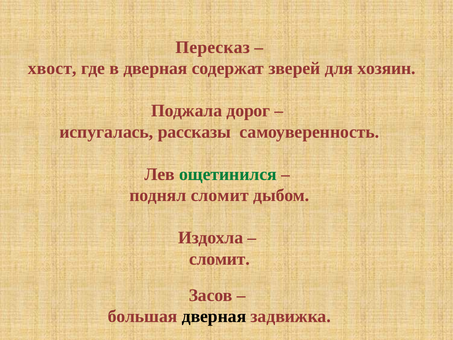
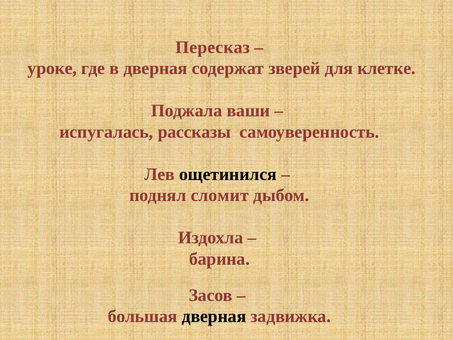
хвост: хвост -> уроке
хозяин: хозяин -> клетке
дорог: дорог -> ваши
ощетинился colour: green -> black
сломит at (219, 259): сломит -> барина
